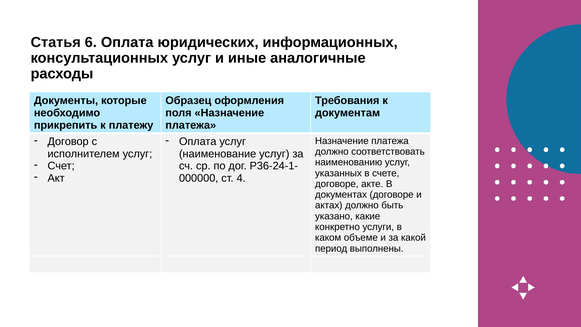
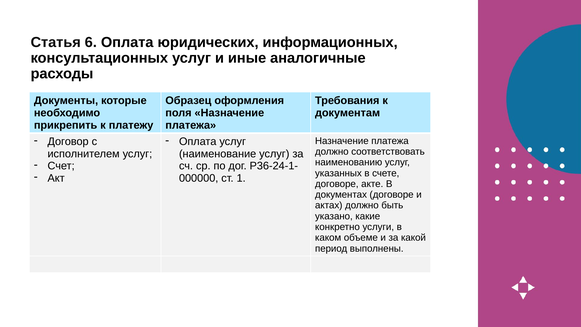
4: 4 -> 1
